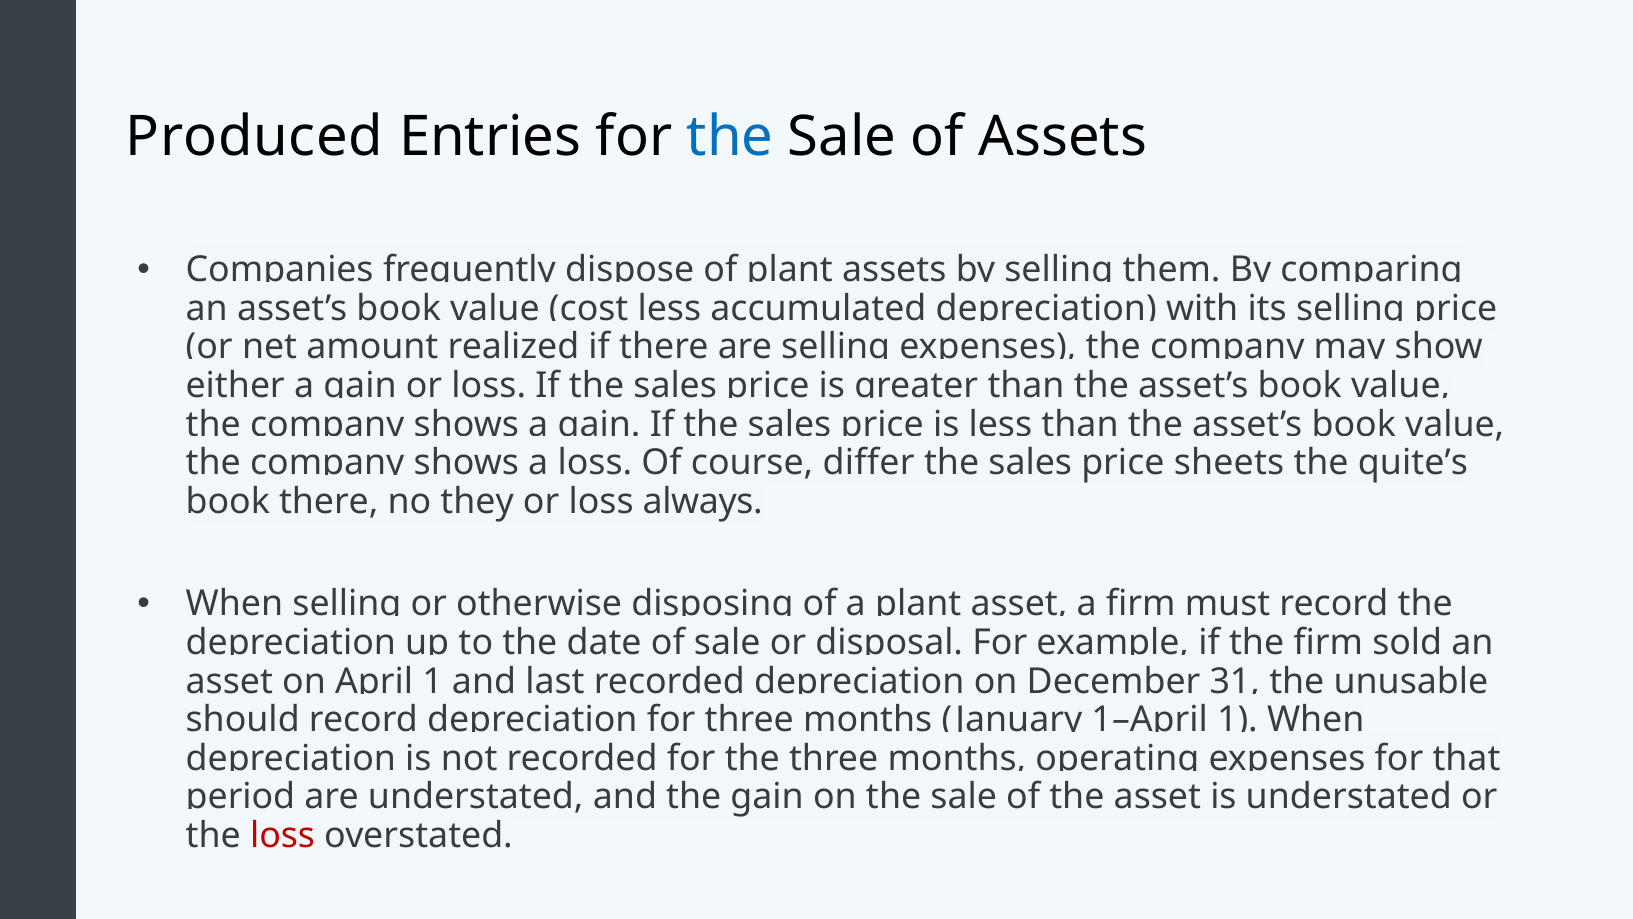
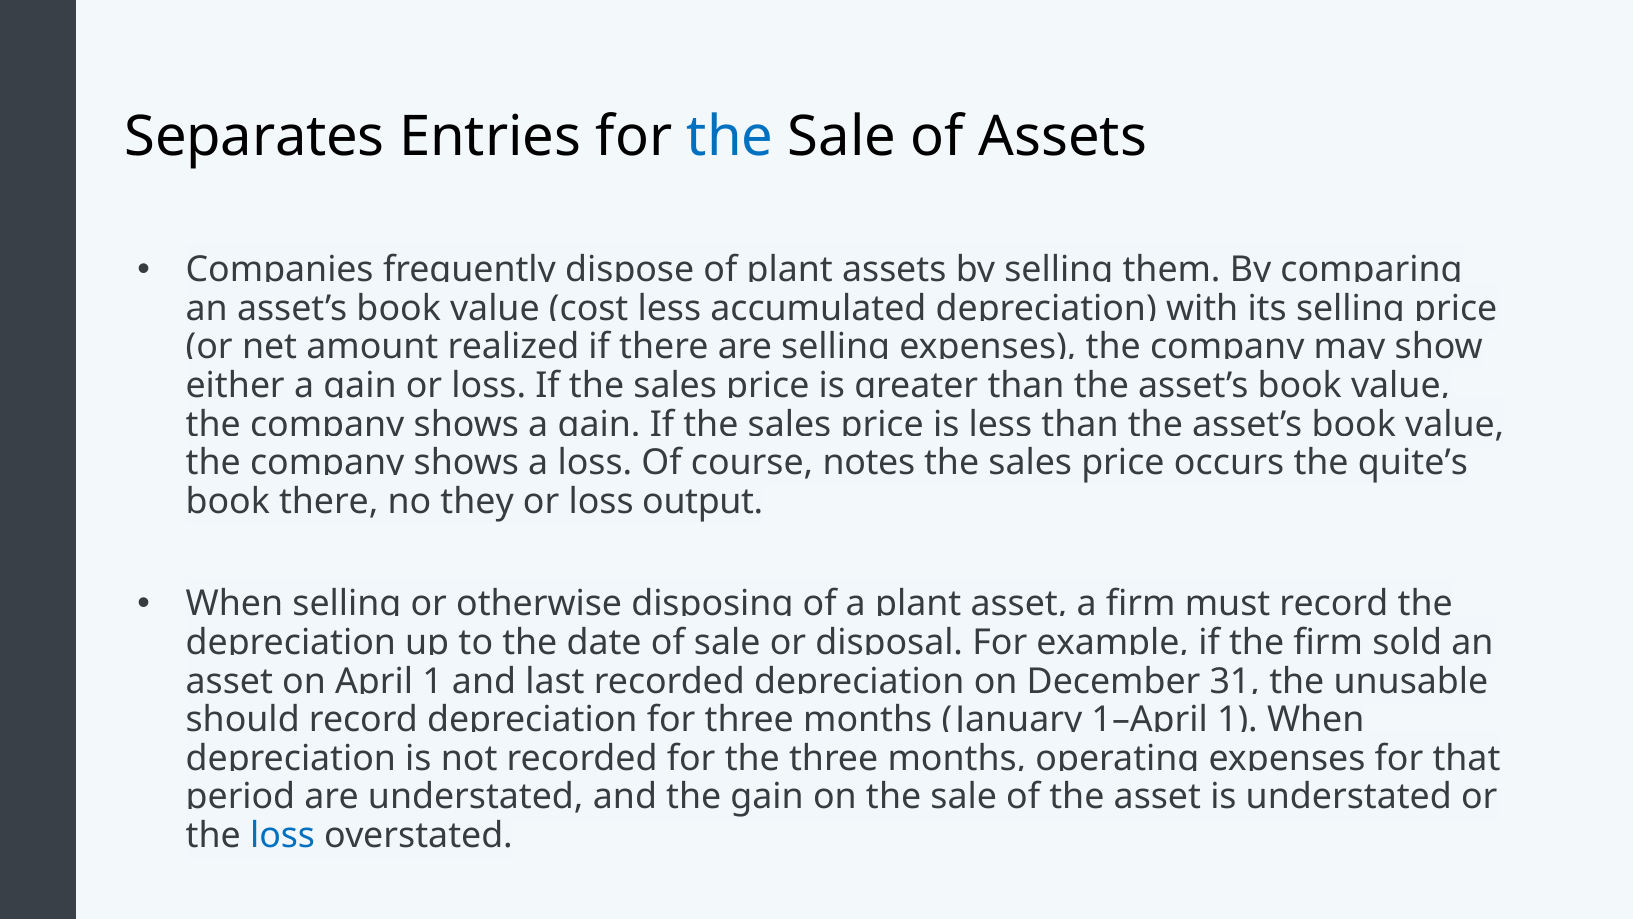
Produced: Produced -> Separates
differ: differ -> notes
sheets: sheets -> occurs
always: always -> output
loss at (283, 835) colour: red -> blue
